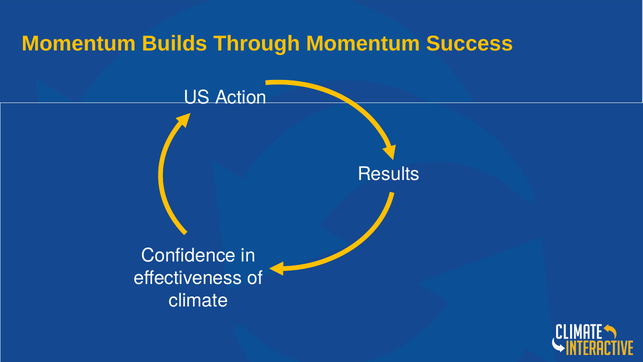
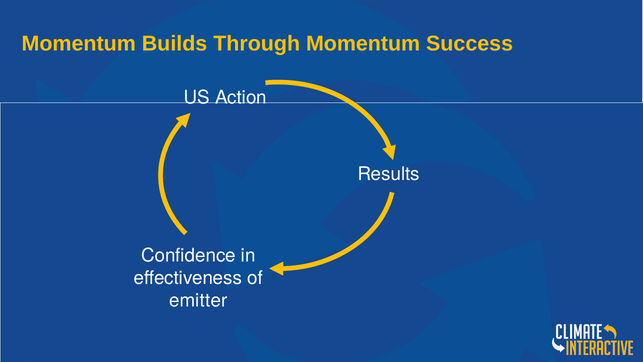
climate: climate -> emitter
